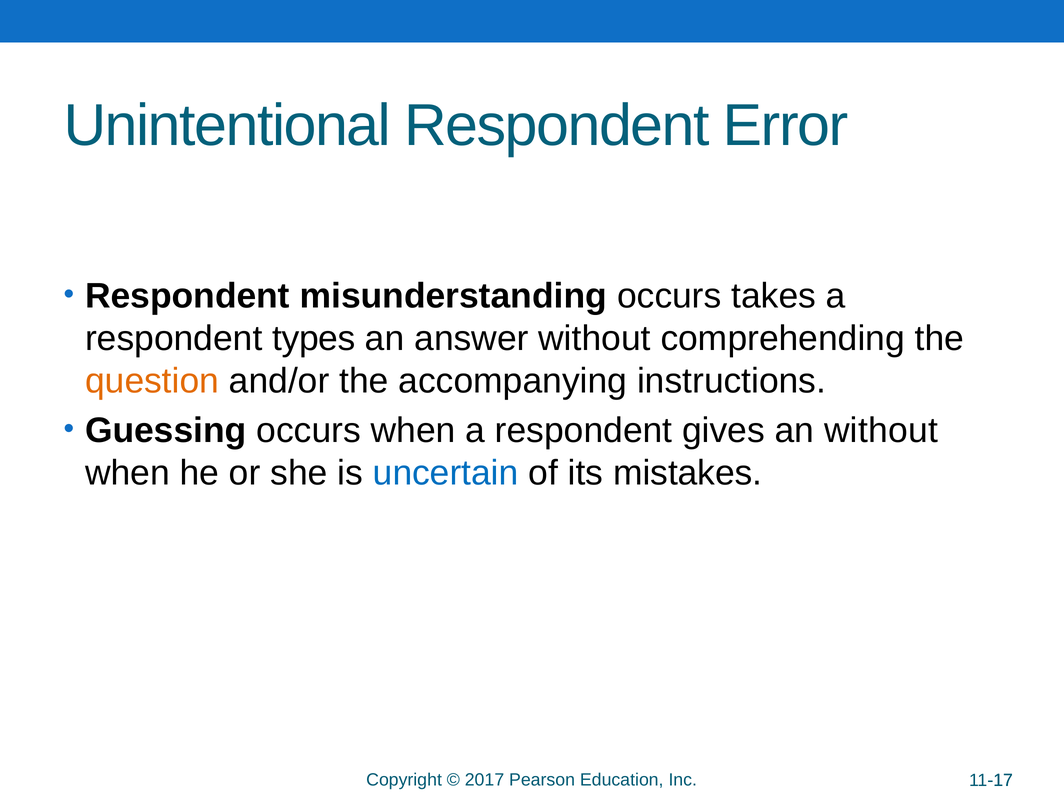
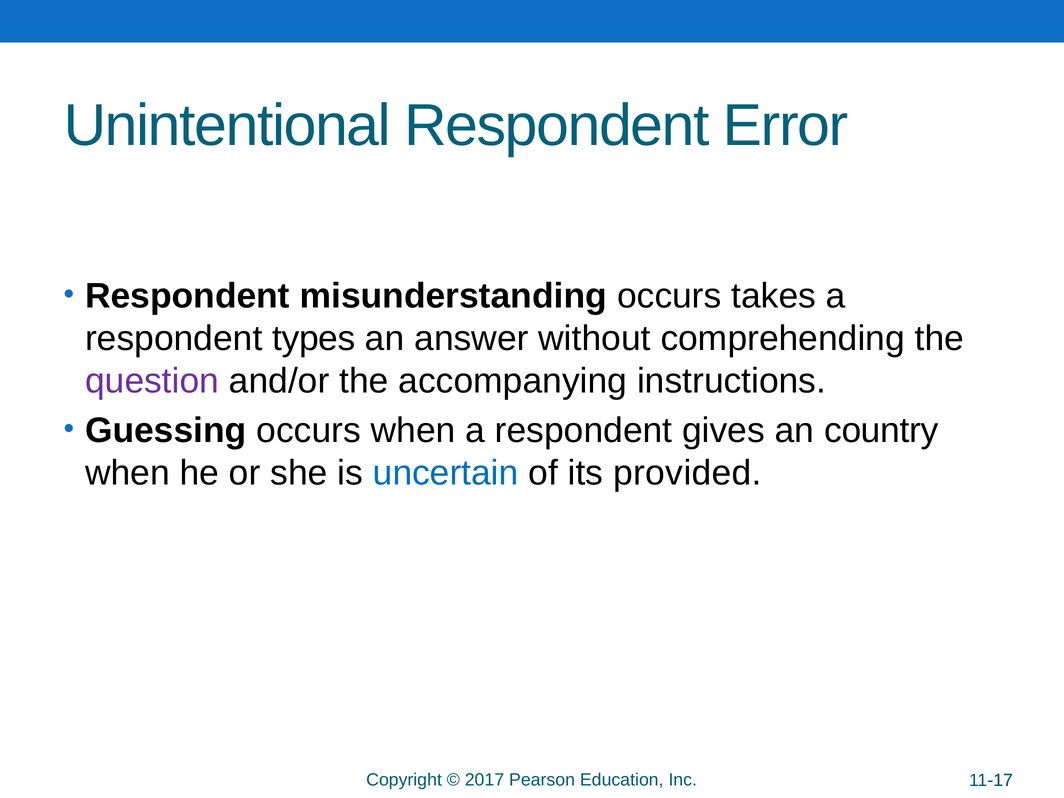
question colour: orange -> purple
an without: without -> country
mistakes: mistakes -> provided
